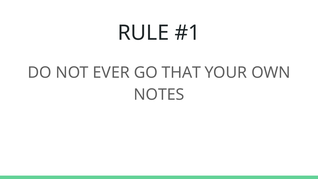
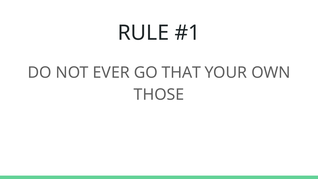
NOTES: NOTES -> THOSE
